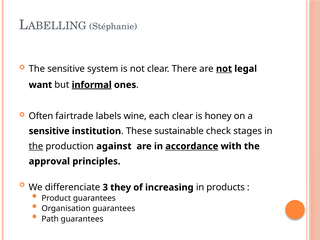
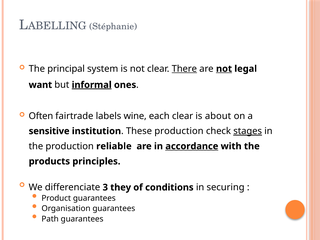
The sensitive: sensitive -> principal
There underline: none -> present
honey: honey -> about
These sustainable: sustainable -> production
stages underline: none -> present
the at (36, 146) underline: present -> none
against: against -> reliable
approval: approval -> products
increasing: increasing -> conditions
products: products -> securing
